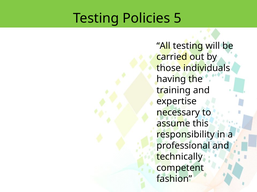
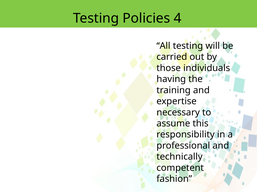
5: 5 -> 4
